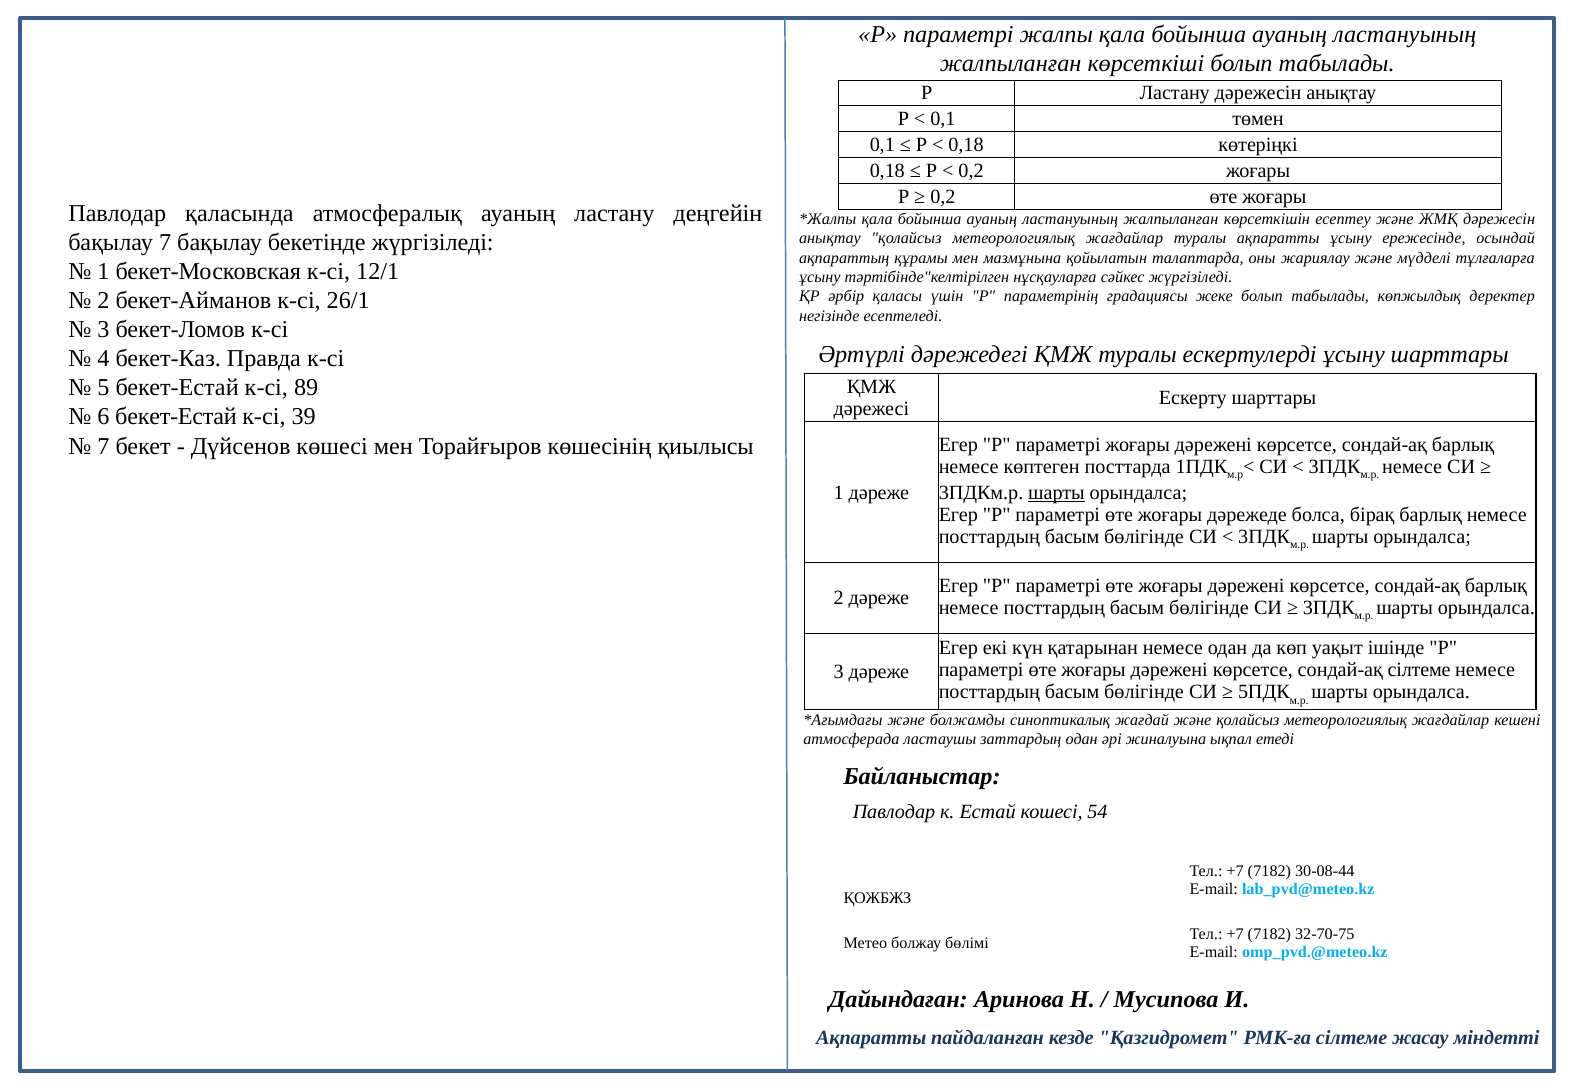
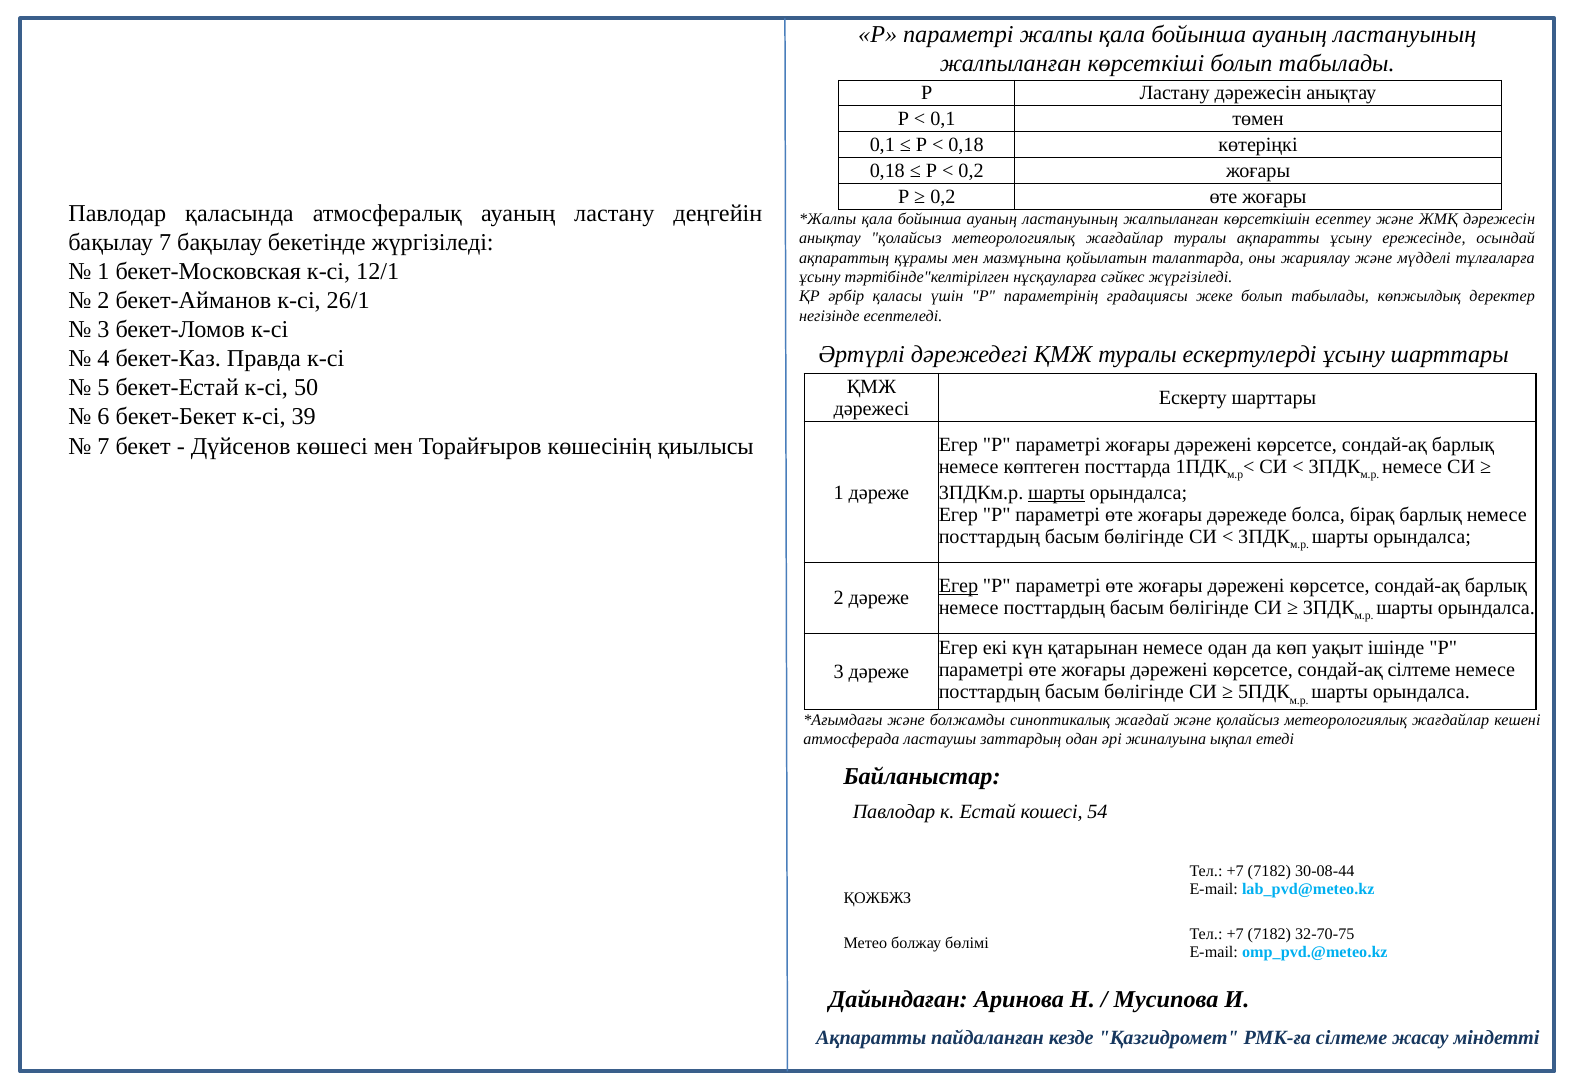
89: 89 -> 50
6 бекет-Естай: бекет-Естай -> бекет-Бекет
Егер at (958, 586) underline: none -> present
